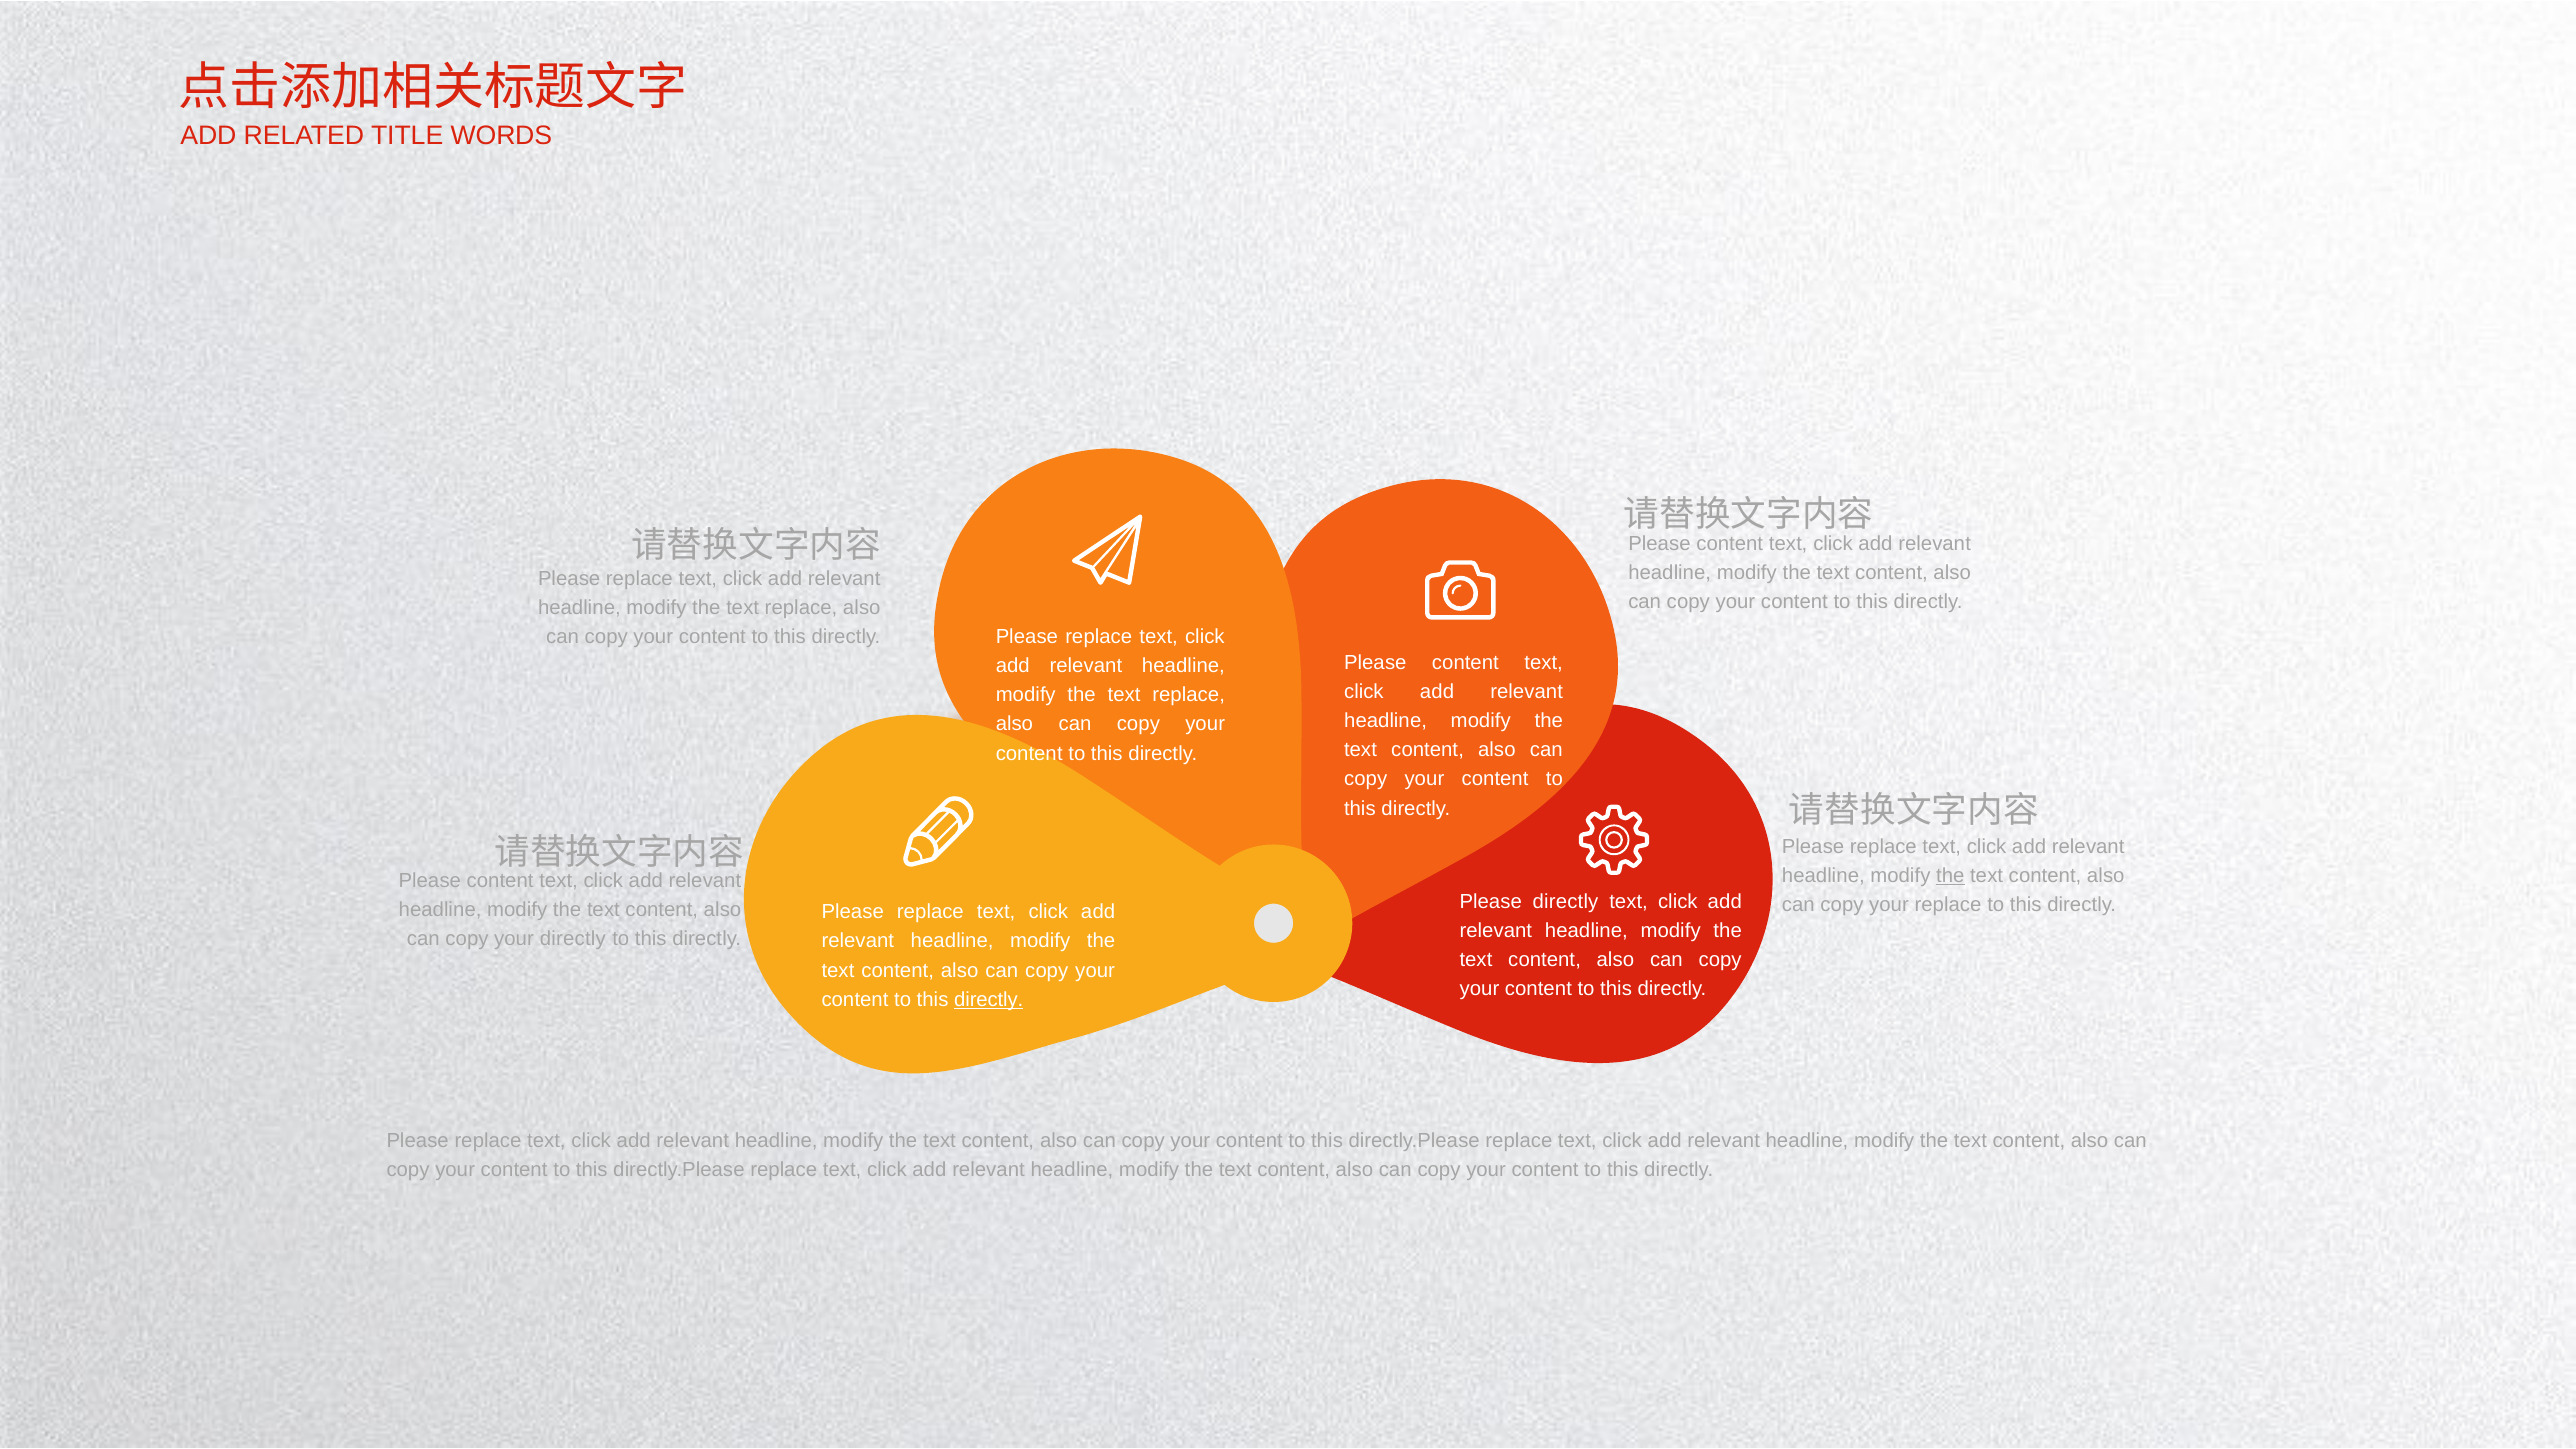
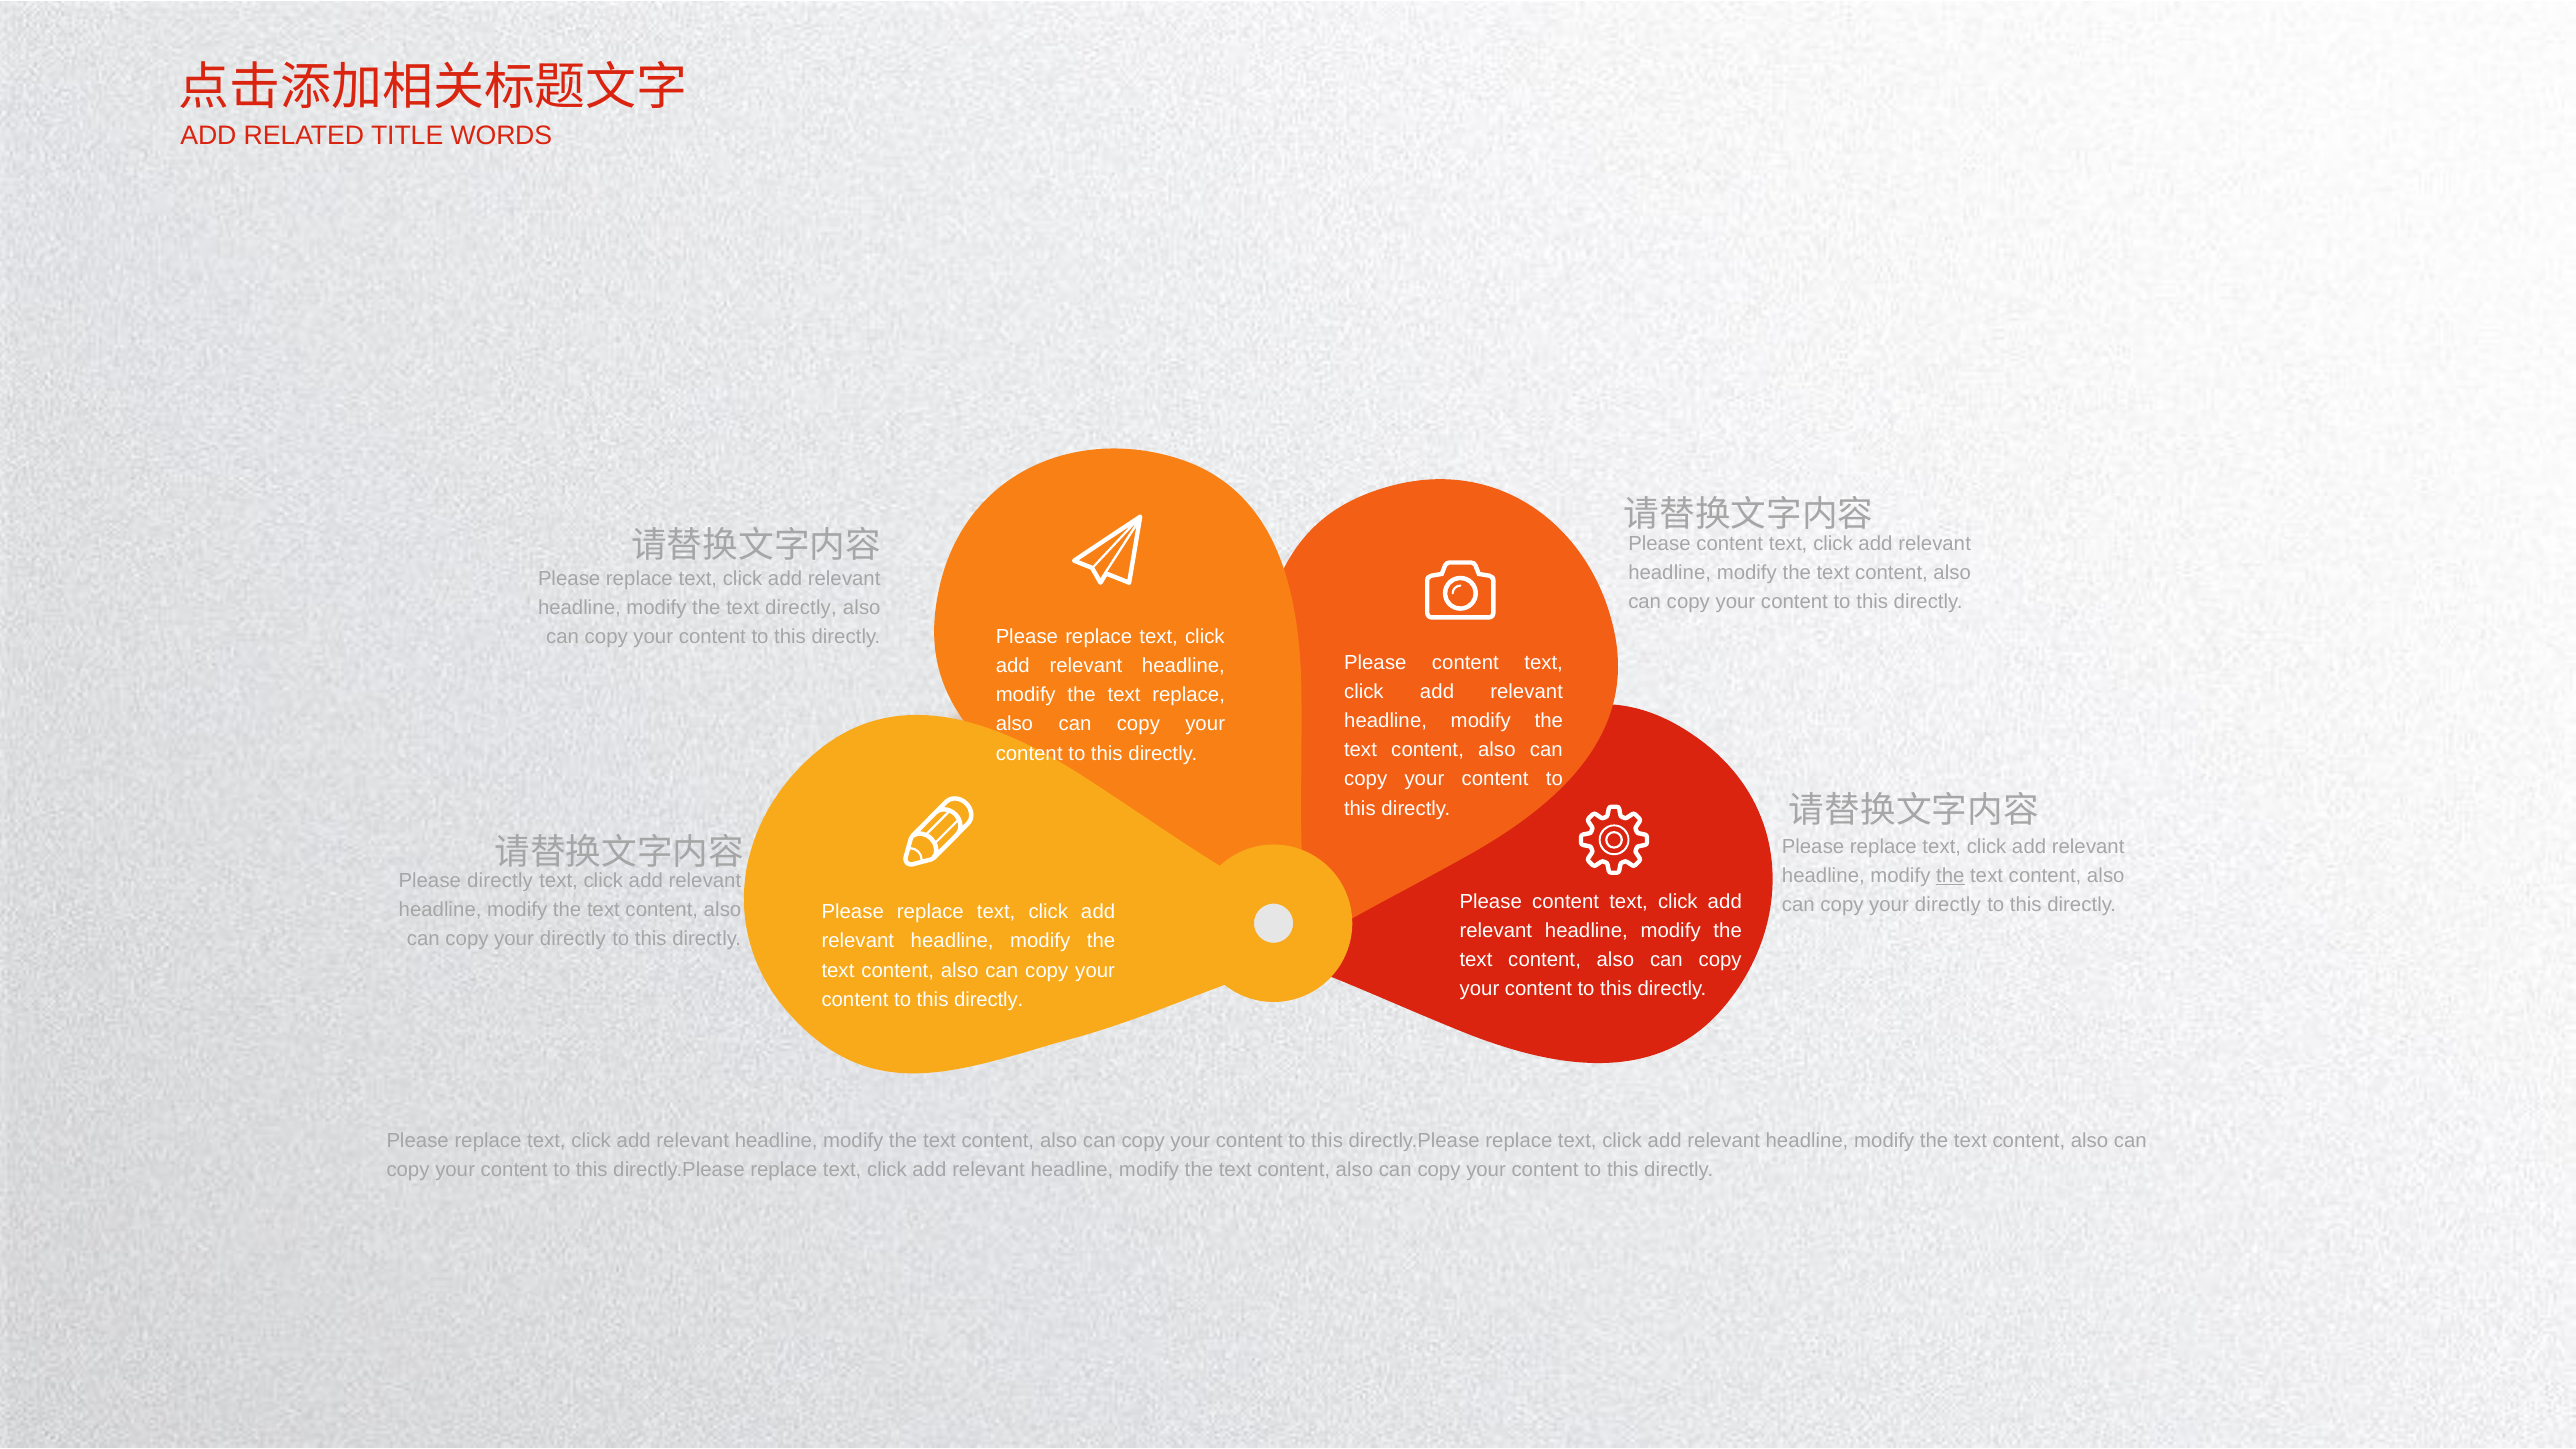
replace at (801, 608): replace -> directly
content at (500, 881): content -> directly
directly at (1565, 901): directly -> content
replace at (1948, 905): replace -> directly
directly at (989, 1000) underline: present -> none
